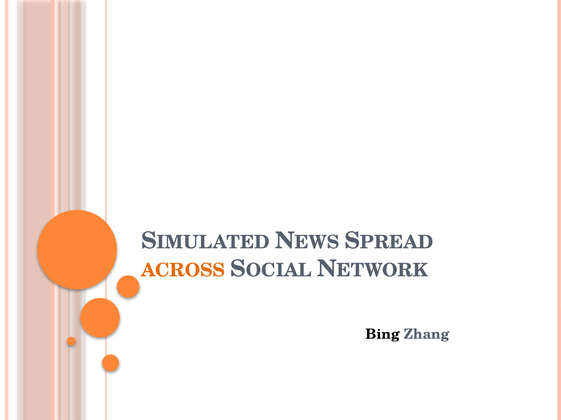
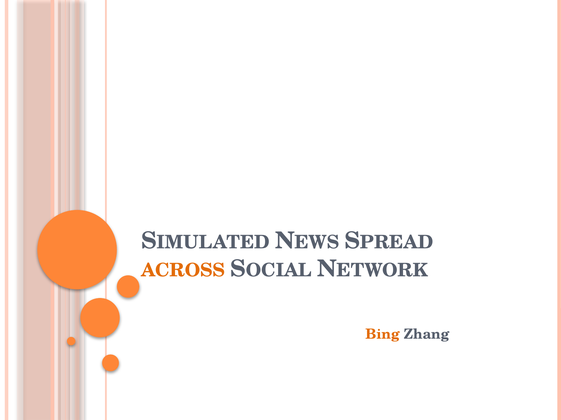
Bing colour: black -> orange
